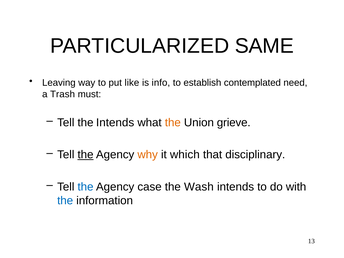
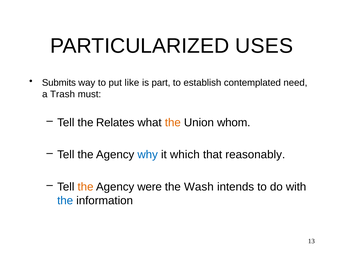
SAME: SAME -> USES
Leaving: Leaving -> Submits
info: info -> part
the Intends: Intends -> Relates
grieve: grieve -> whom
the at (86, 155) underline: present -> none
why colour: orange -> blue
disciplinary: disciplinary -> reasonably
the at (86, 187) colour: blue -> orange
case: case -> were
